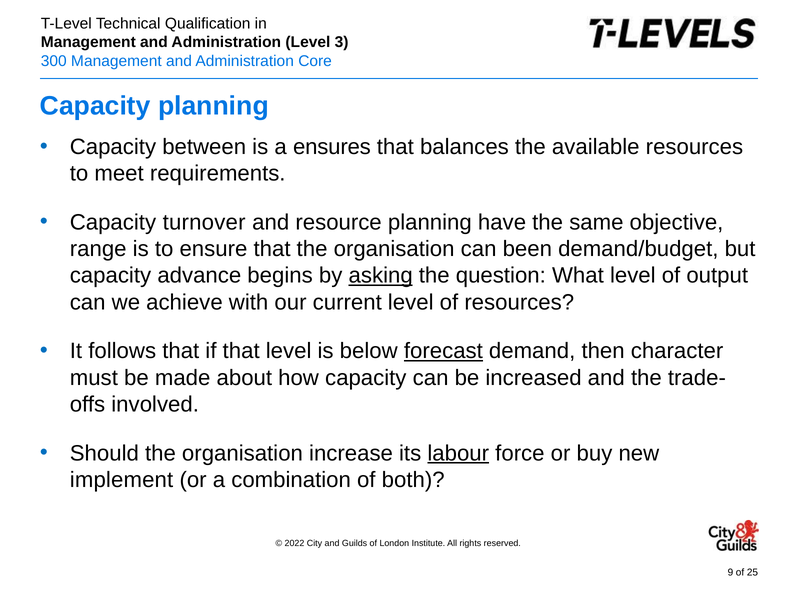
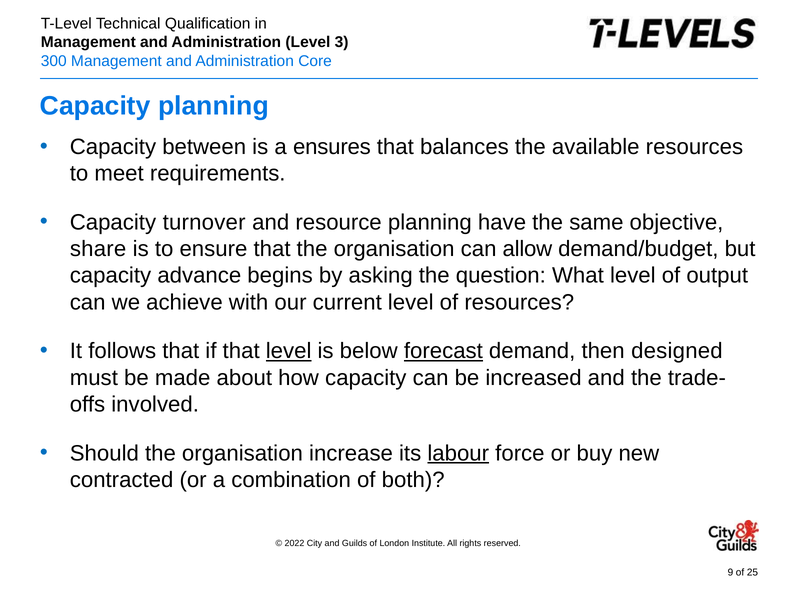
range: range -> share
been: been -> allow
asking underline: present -> none
level at (289, 351) underline: none -> present
character: character -> designed
implement: implement -> contracted
